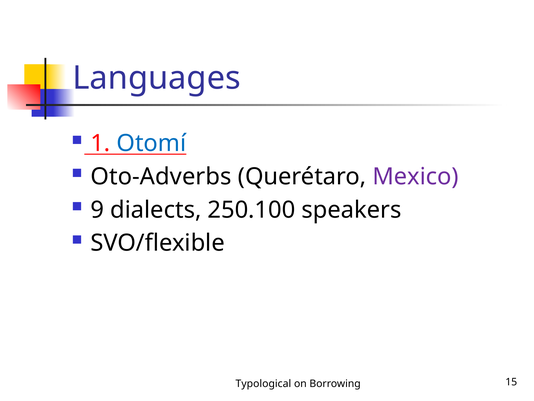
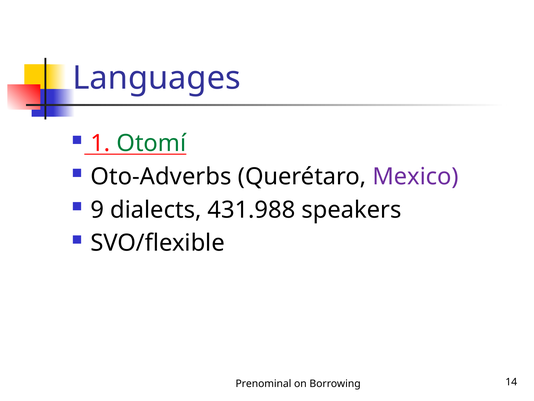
Otomí colour: blue -> green
250.100: 250.100 -> 431.988
Typological: Typological -> Prenominal
15: 15 -> 14
